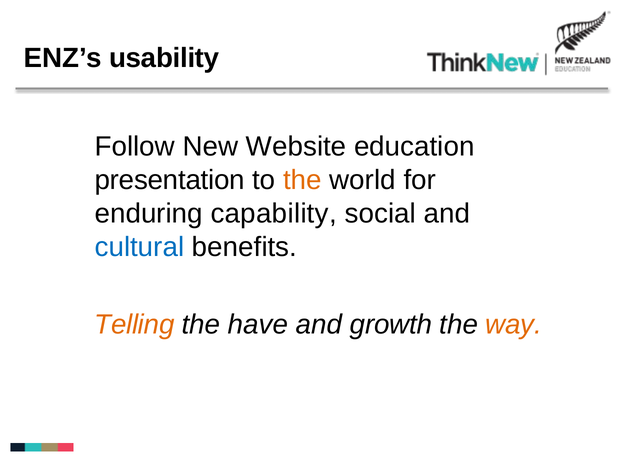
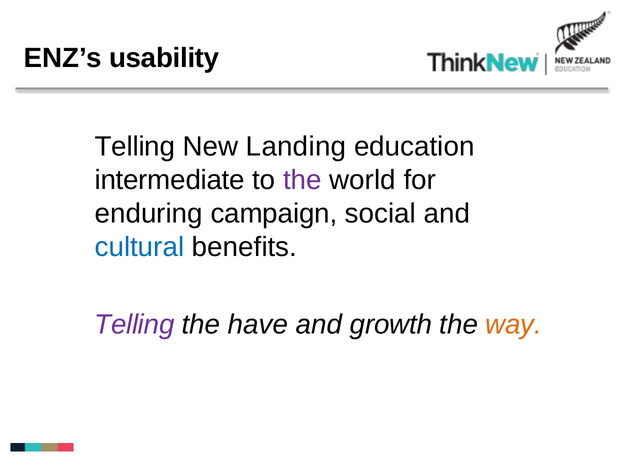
Follow at (135, 147): Follow -> Telling
Website: Website -> Landing
presentation: presentation -> intermediate
the at (302, 180) colour: orange -> purple
capability: capability -> campaign
Telling at (134, 325) colour: orange -> purple
